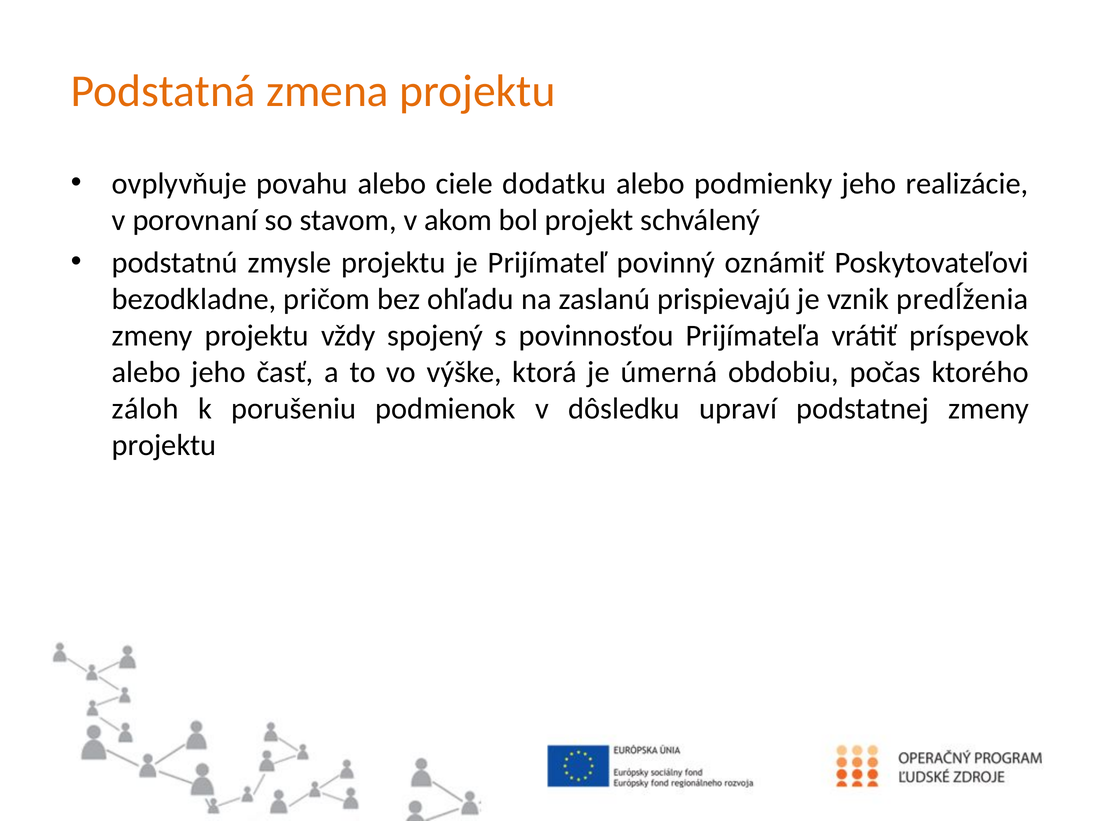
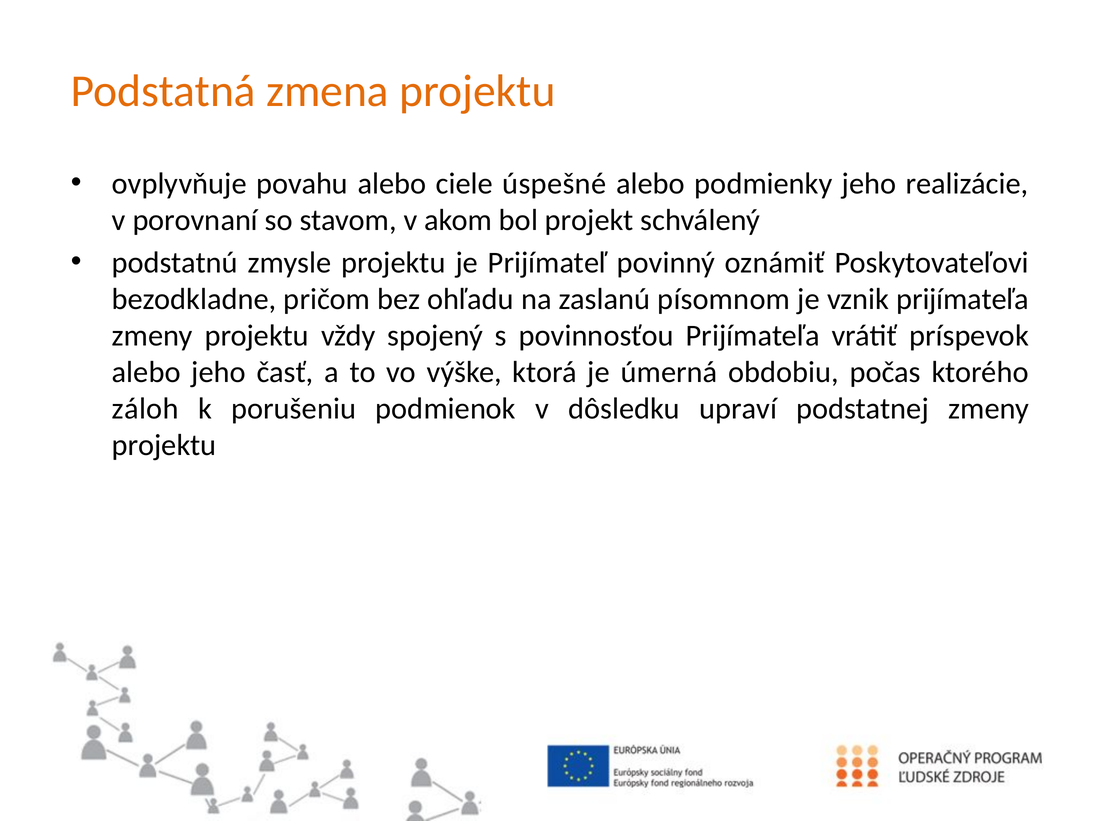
dodatku: dodatku -> úspešné
prispievajú: prispievajú -> písomnom
vznik predĺženia: predĺženia -> prijímateľa
